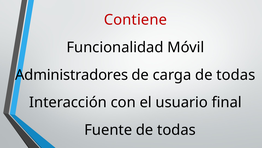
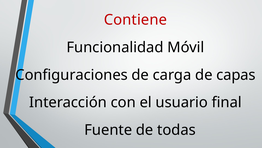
Administradores: Administradores -> Configuraciones
carga de todas: todas -> capas
